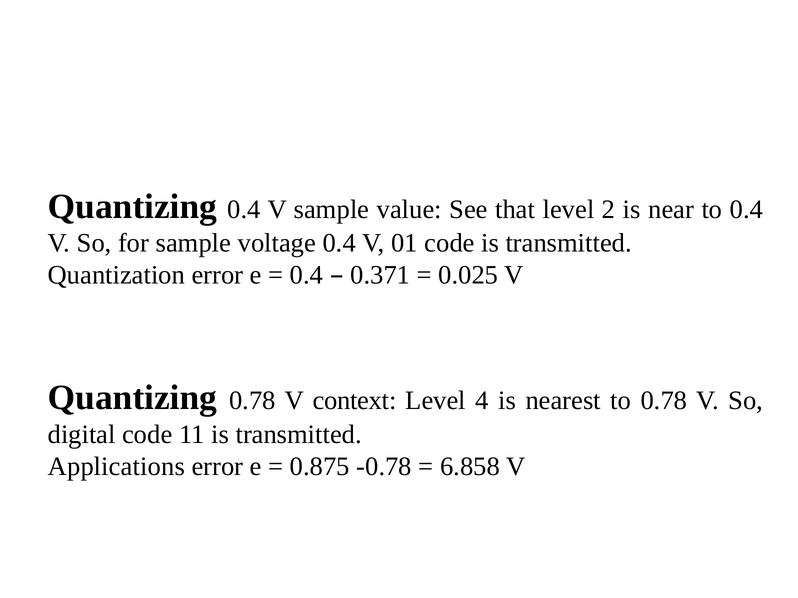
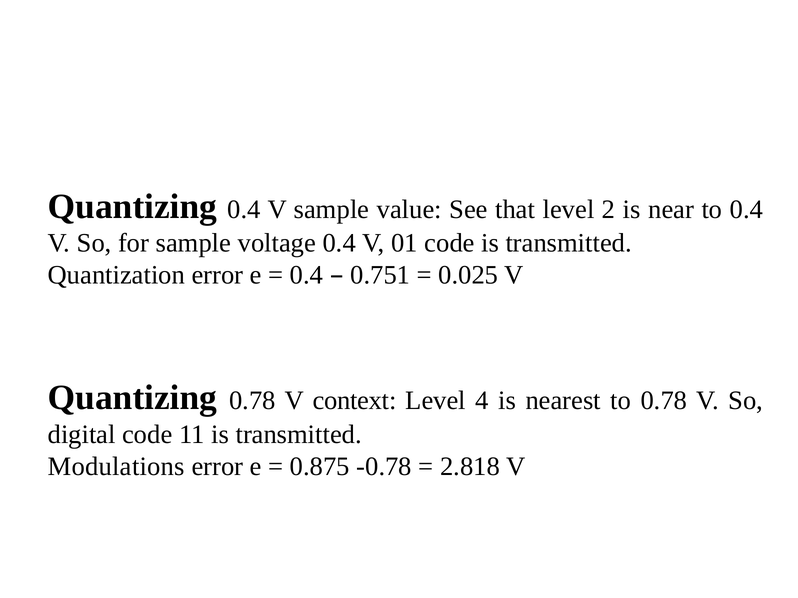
0.371: 0.371 -> 0.751
Applications: Applications -> Modulations
6.858: 6.858 -> 2.818
